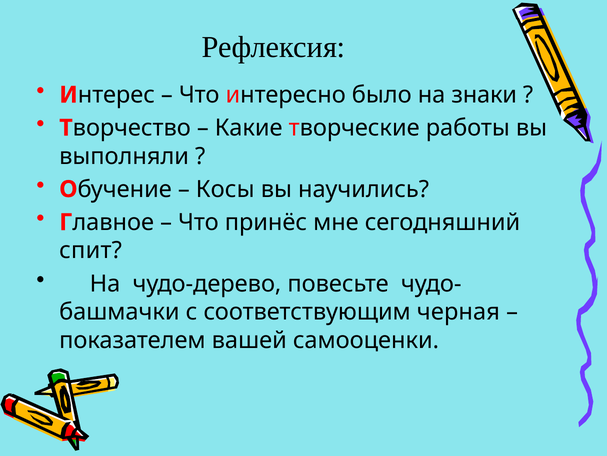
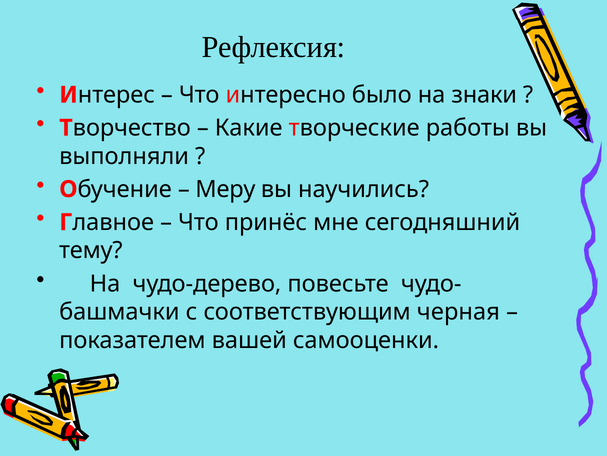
Косы: Косы -> Меру
спит: спит -> тему
